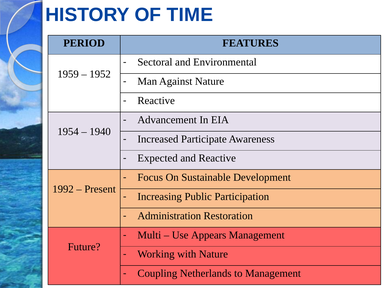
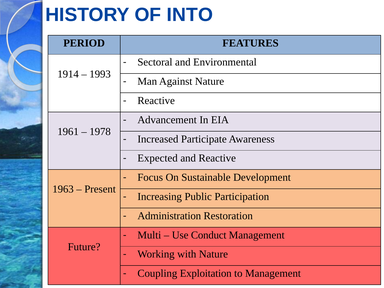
TIME: TIME -> INTO
1959: 1959 -> 1914
1952: 1952 -> 1993
1954: 1954 -> 1961
1940: 1940 -> 1978
1992: 1992 -> 1963
Appears: Appears -> Conduct
Netherlands: Netherlands -> Exploitation
